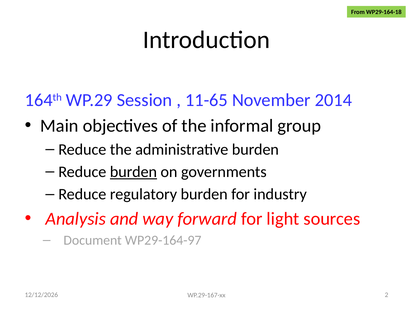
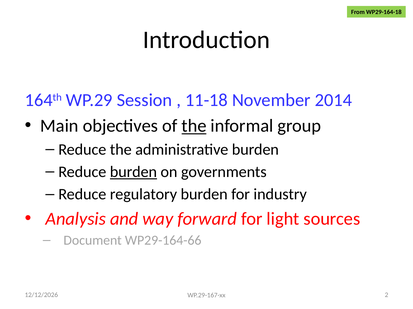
11-65: 11-65 -> 11-18
the at (194, 126) underline: none -> present
WP29-164-97: WP29-164-97 -> WP29-164-66
